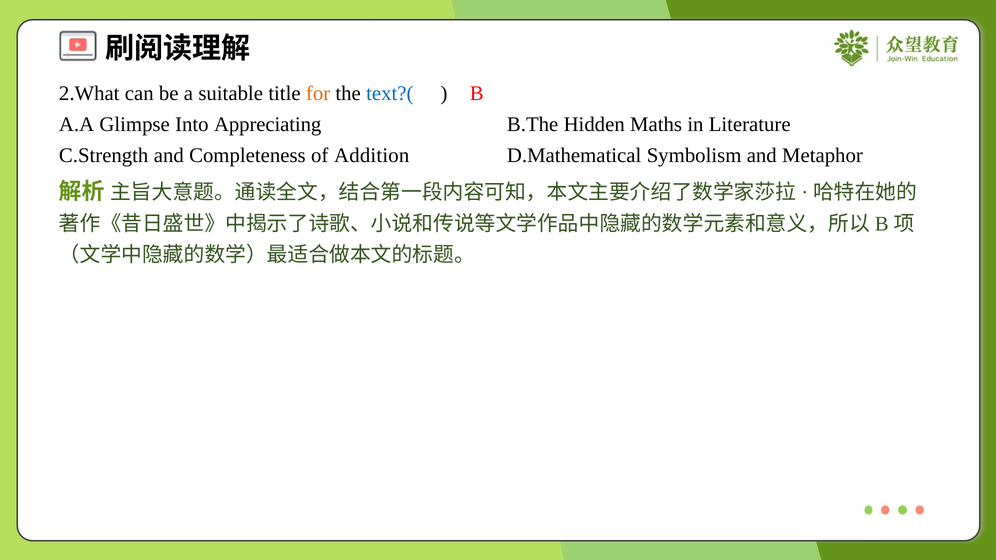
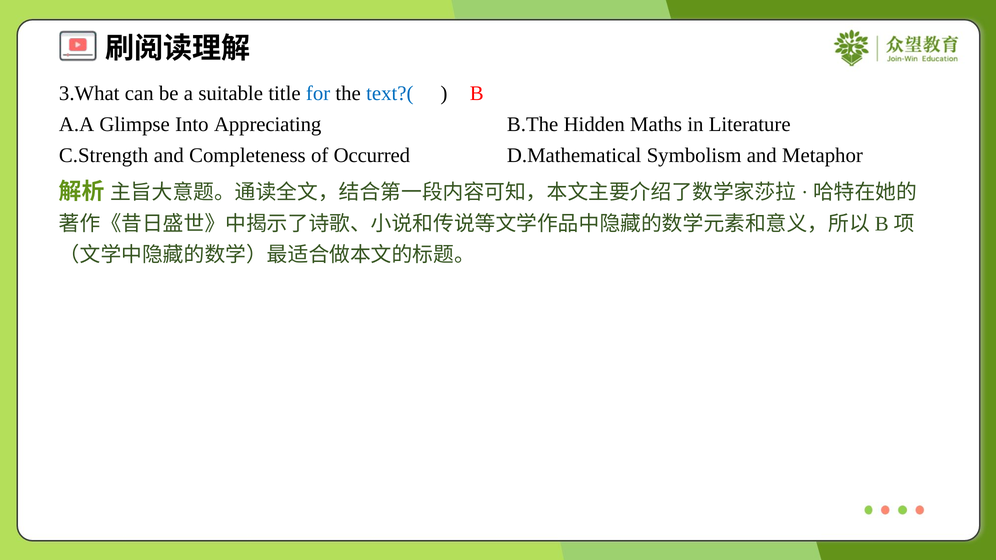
2.What: 2.What -> 3.What
for colour: orange -> blue
Addition: Addition -> Occurred
